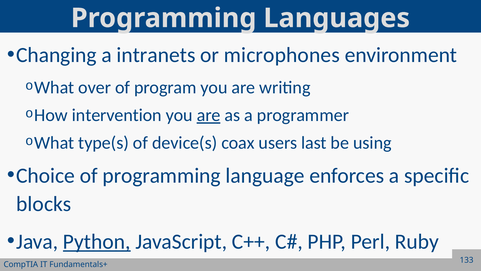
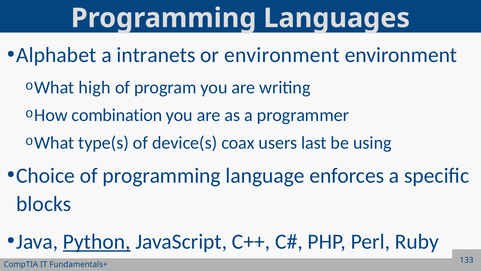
Changing: Changing -> Alphabet
or microphones: microphones -> environment
over: over -> high
intervention: intervention -> combination
are at (209, 115) underline: present -> none
